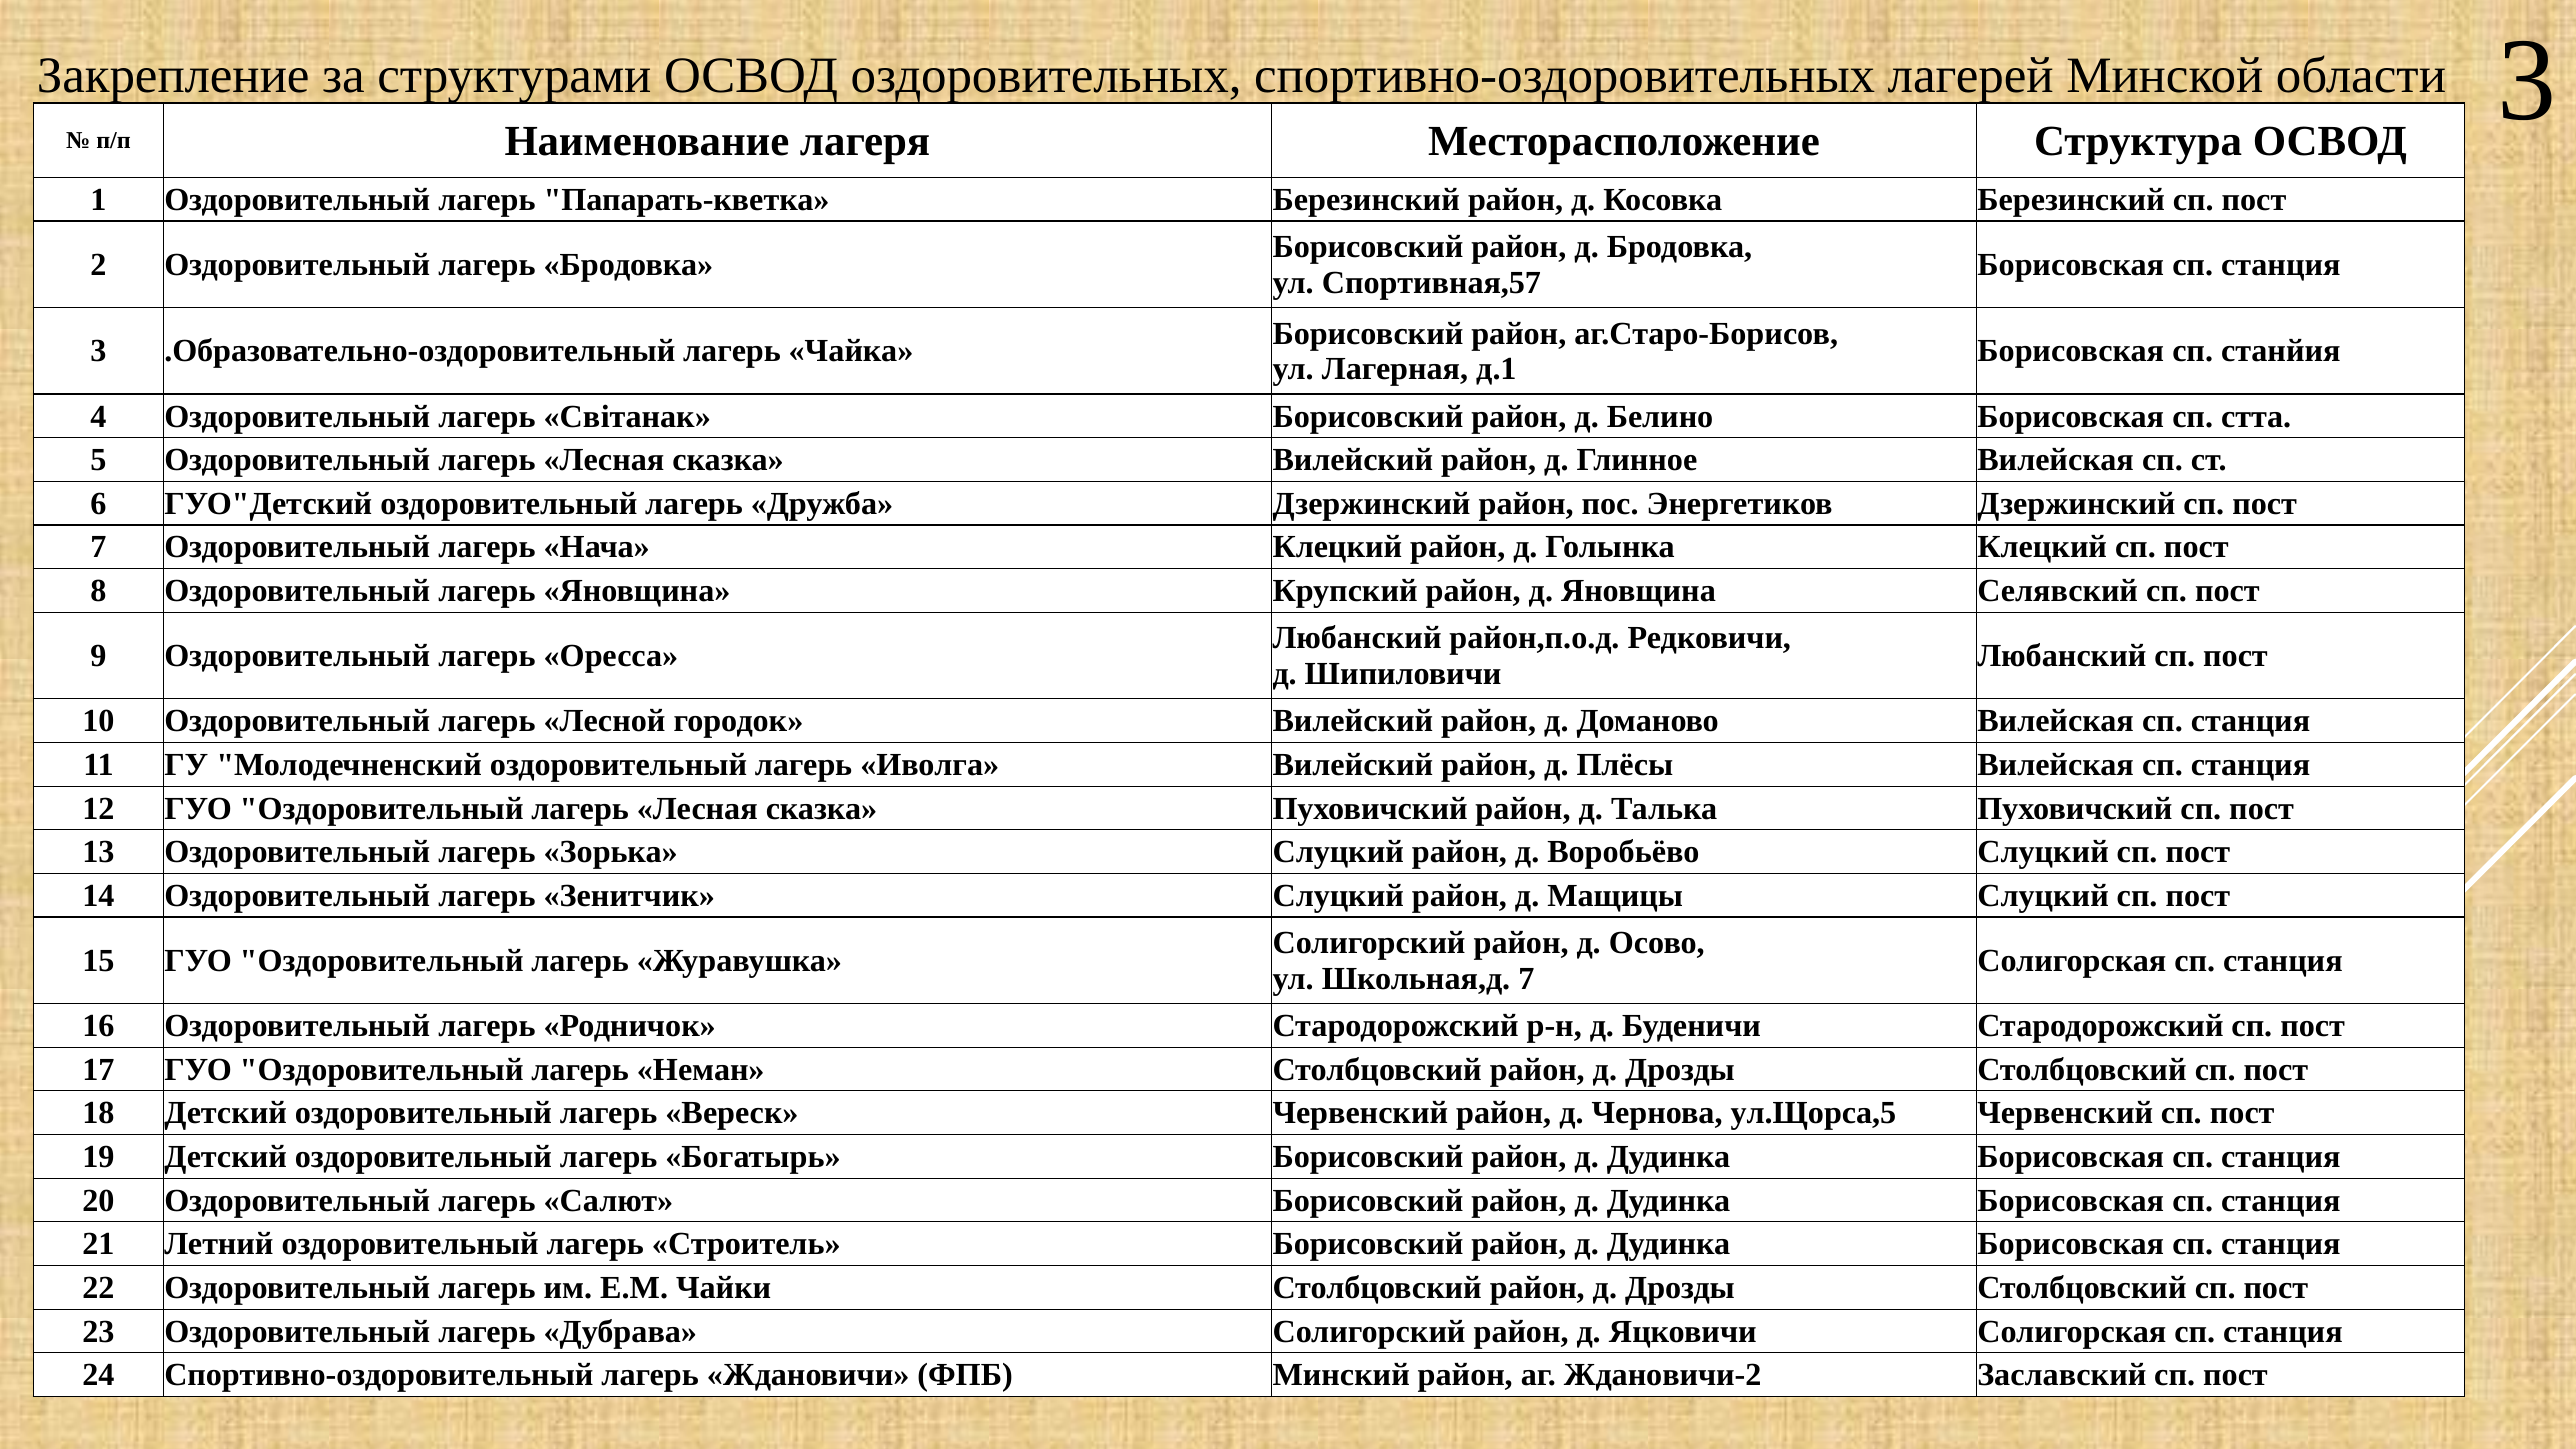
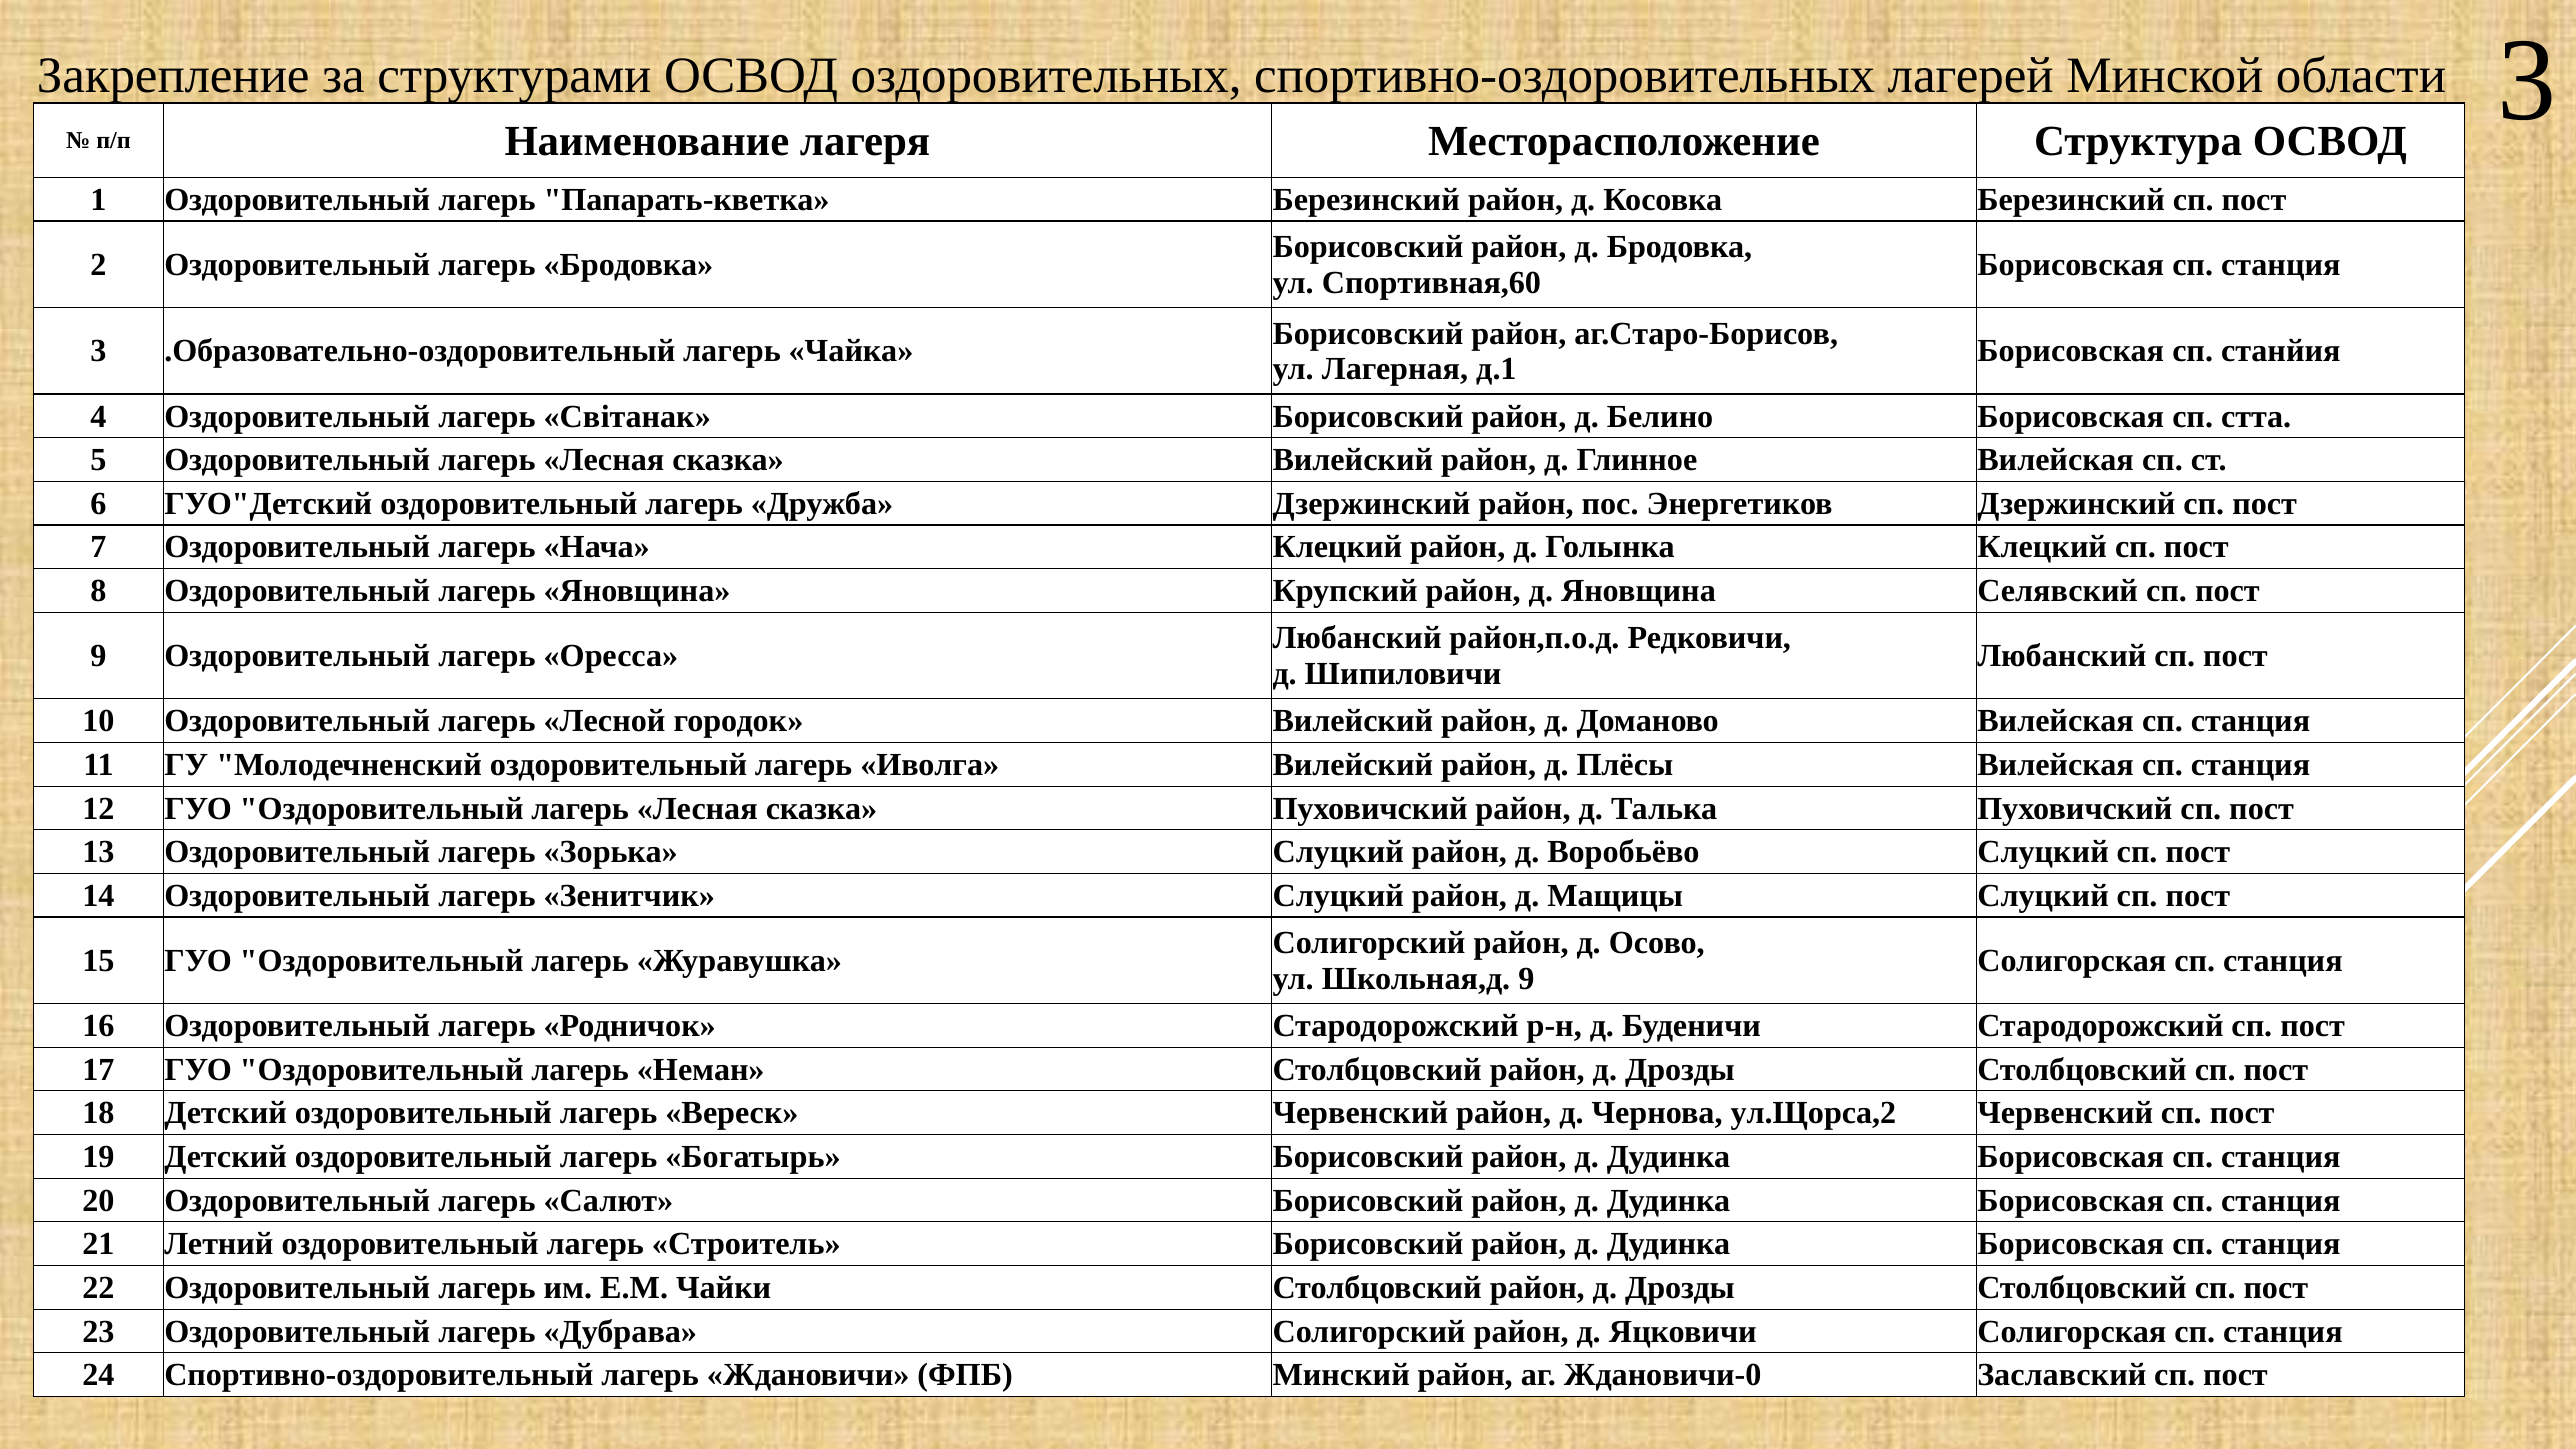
Спортивная,57: Спортивная,57 -> Спортивная,60
Школьная,д 7: 7 -> 9
ул.Щорса,5: ул.Щорса,5 -> ул.Щорса,2
Ждановичи-2: Ждановичи-2 -> Ждановичи-0
